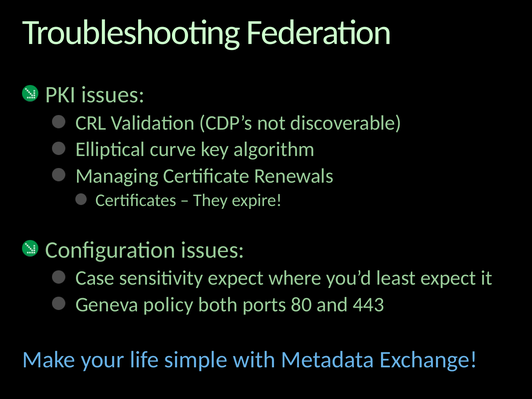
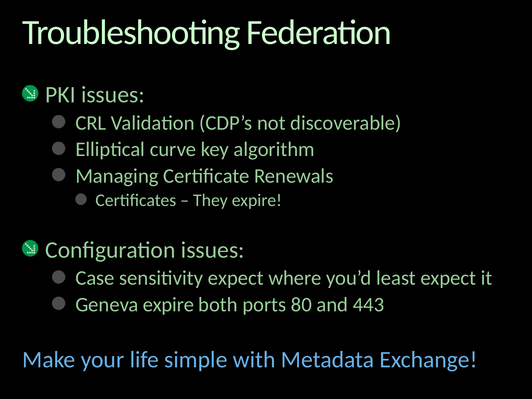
Geneva policy: policy -> expire
